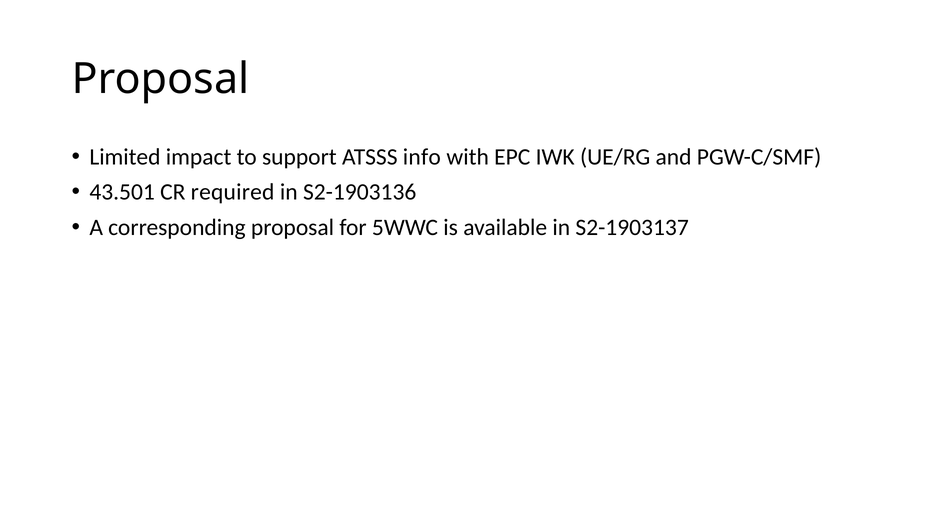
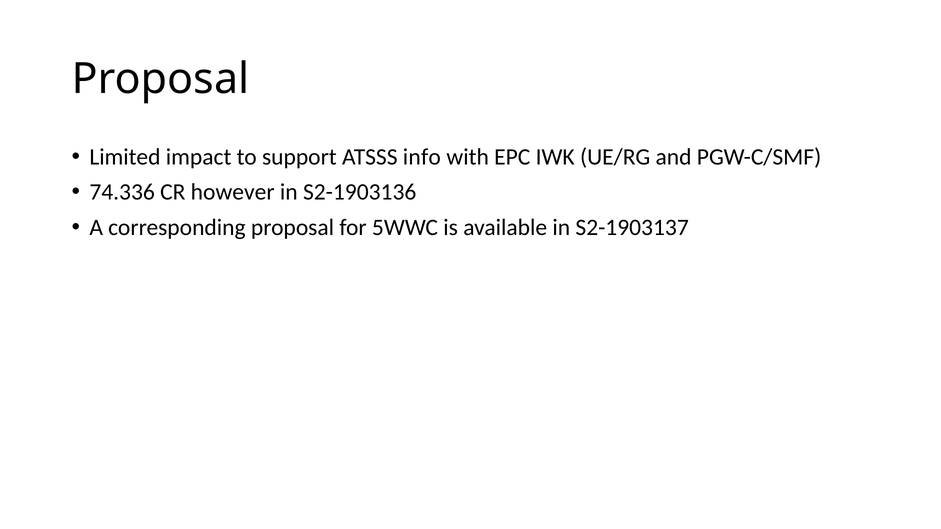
43.501: 43.501 -> 74.336
required: required -> however
